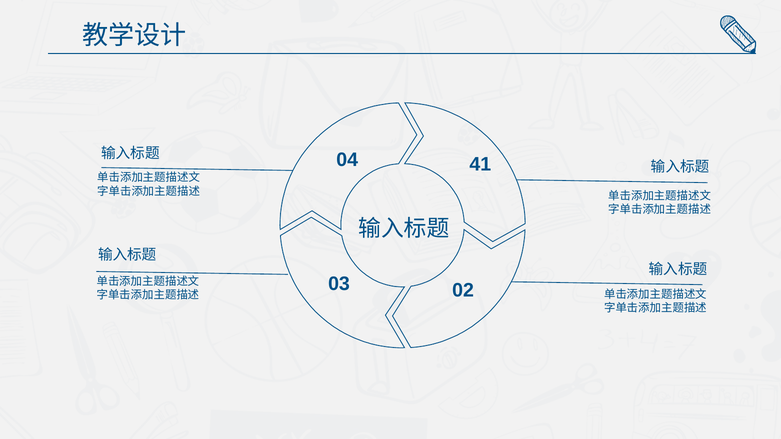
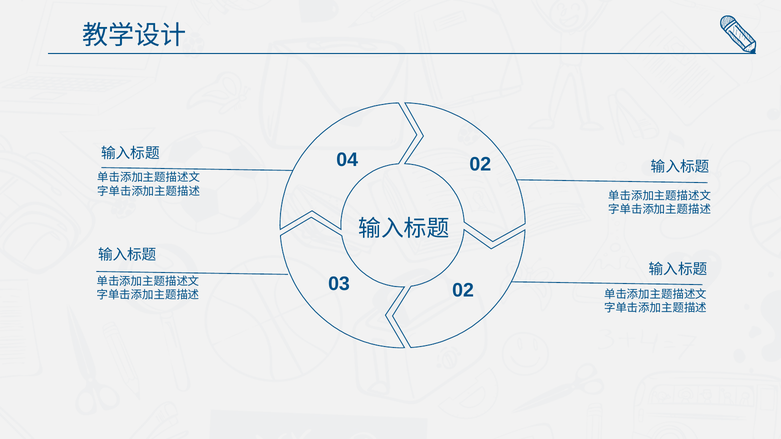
04 41: 41 -> 02
